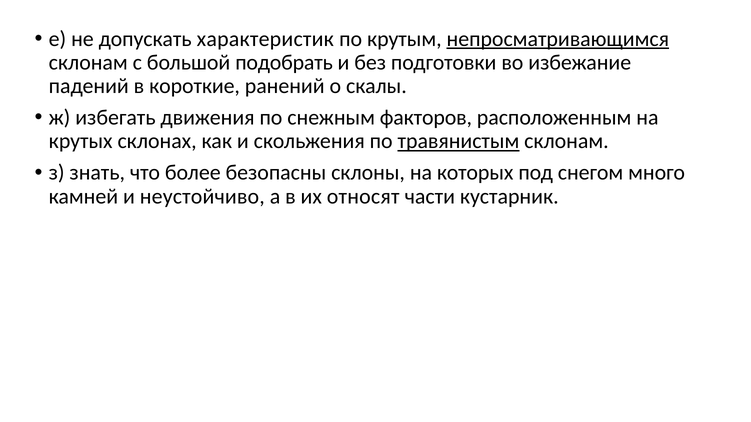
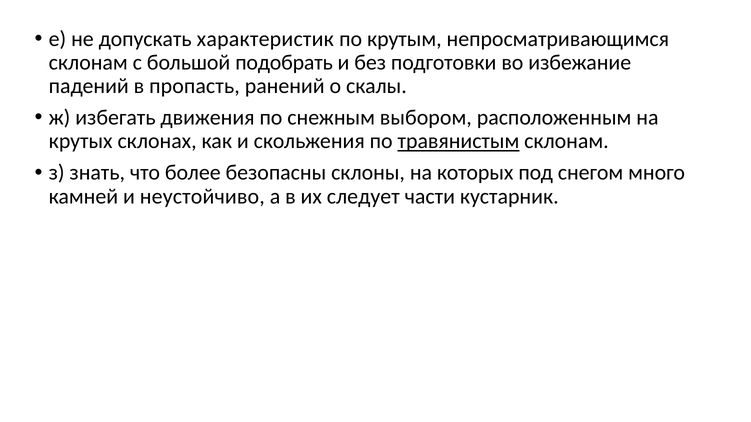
непросматривающимся underline: present -> none
короткие: короткие -> пропасть
факторов: факторов -> выбором
относят: относят -> следует
